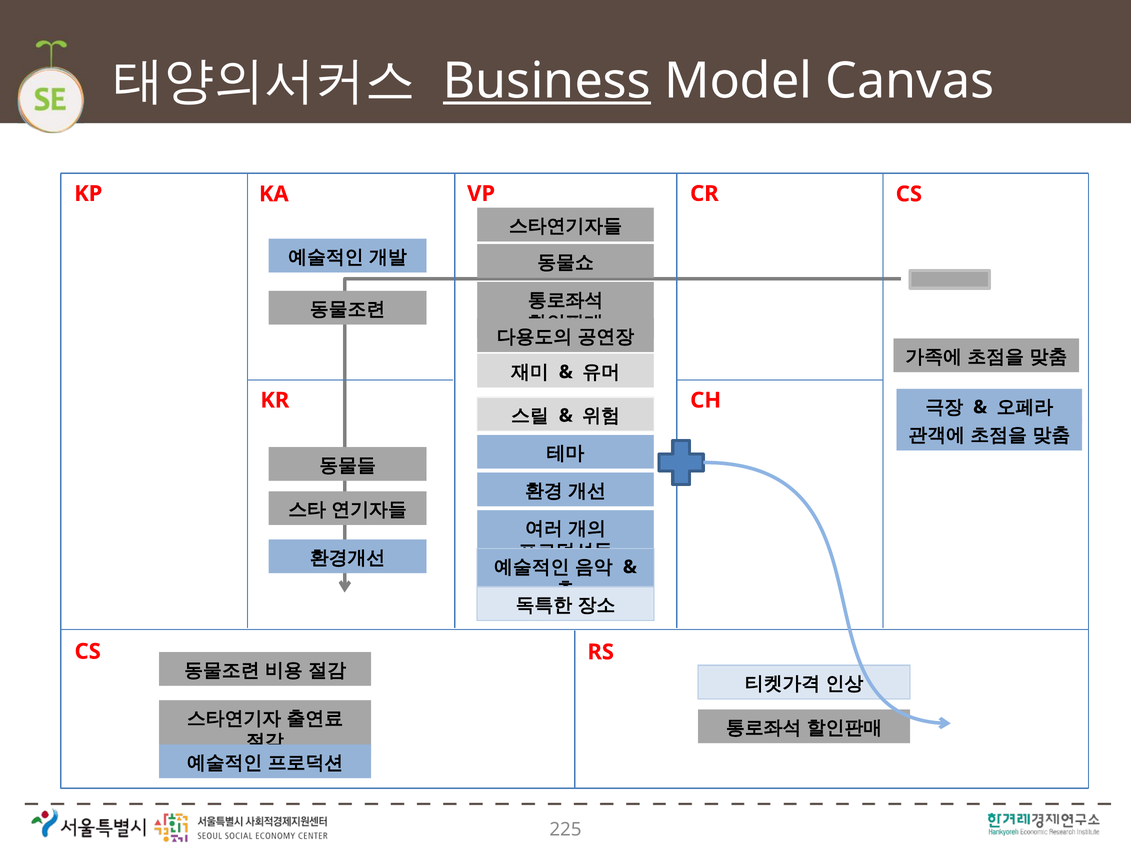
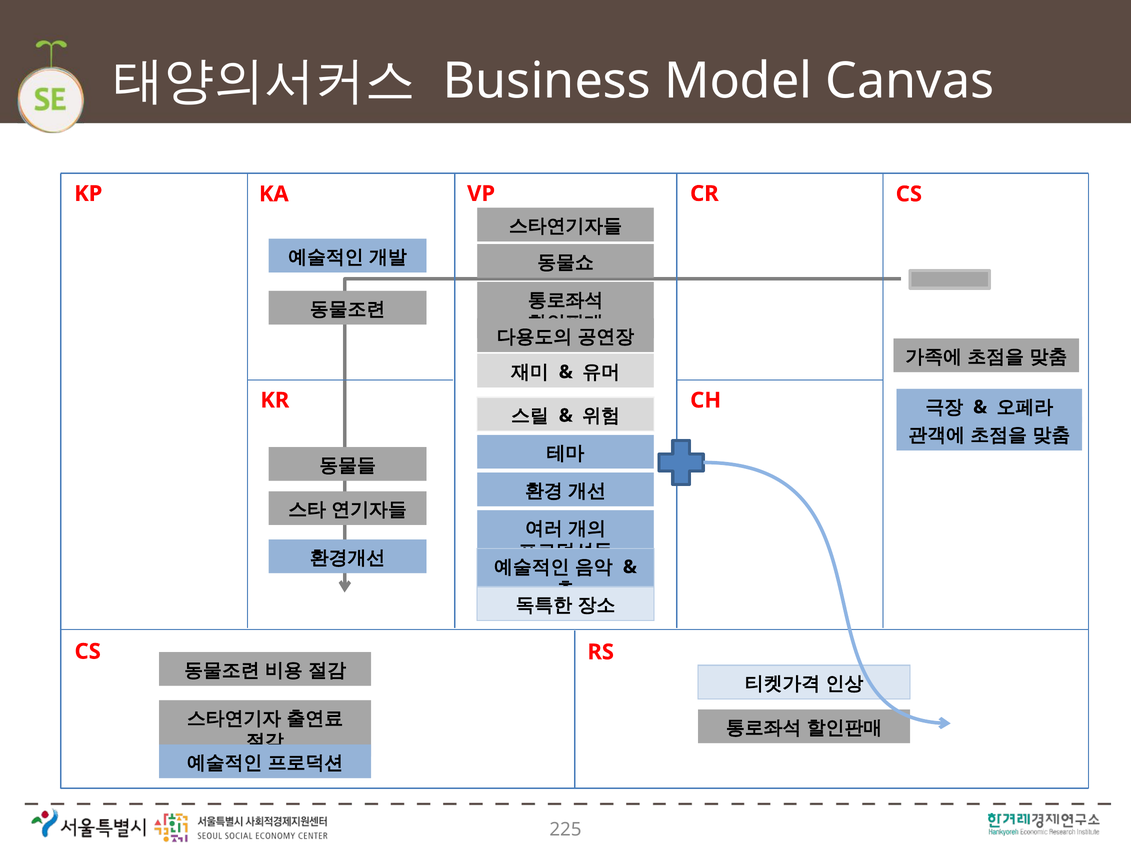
Business underline: present -> none
